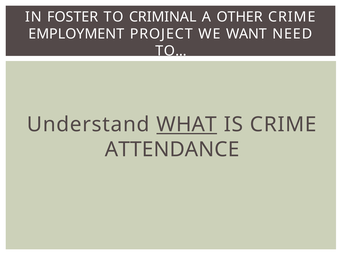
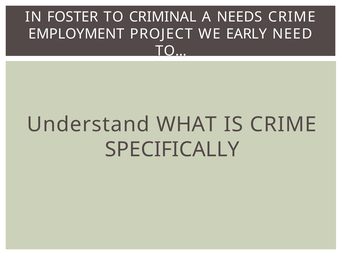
OTHER: OTHER -> NEEDS
WANT: WANT -> EARLY
WHAT underline: present -> none
ATTENDANCE: ATTENDANCE -> SPECIFICALLY
